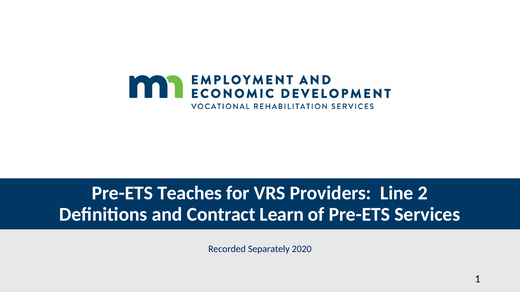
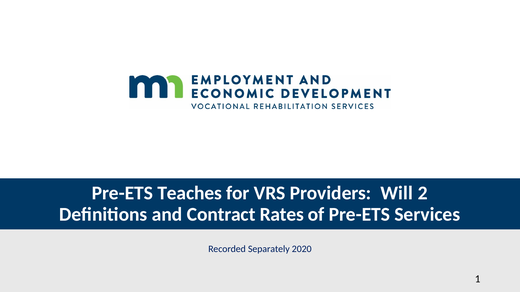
Line: Line -> Will
Learn: Learn -> Rates
